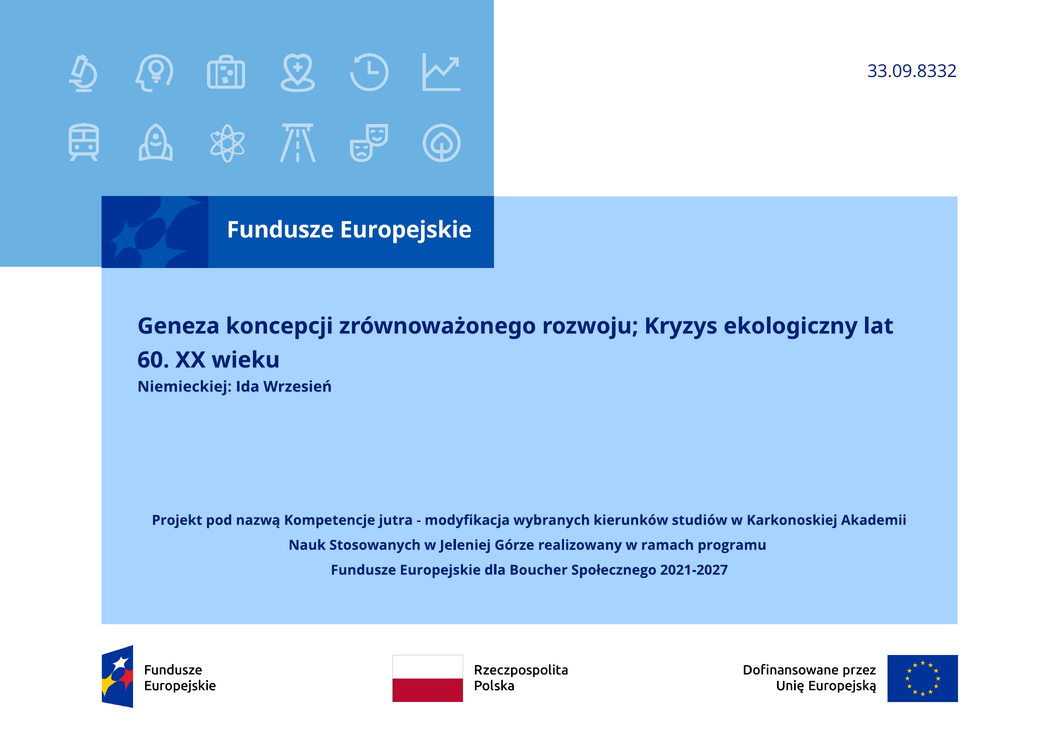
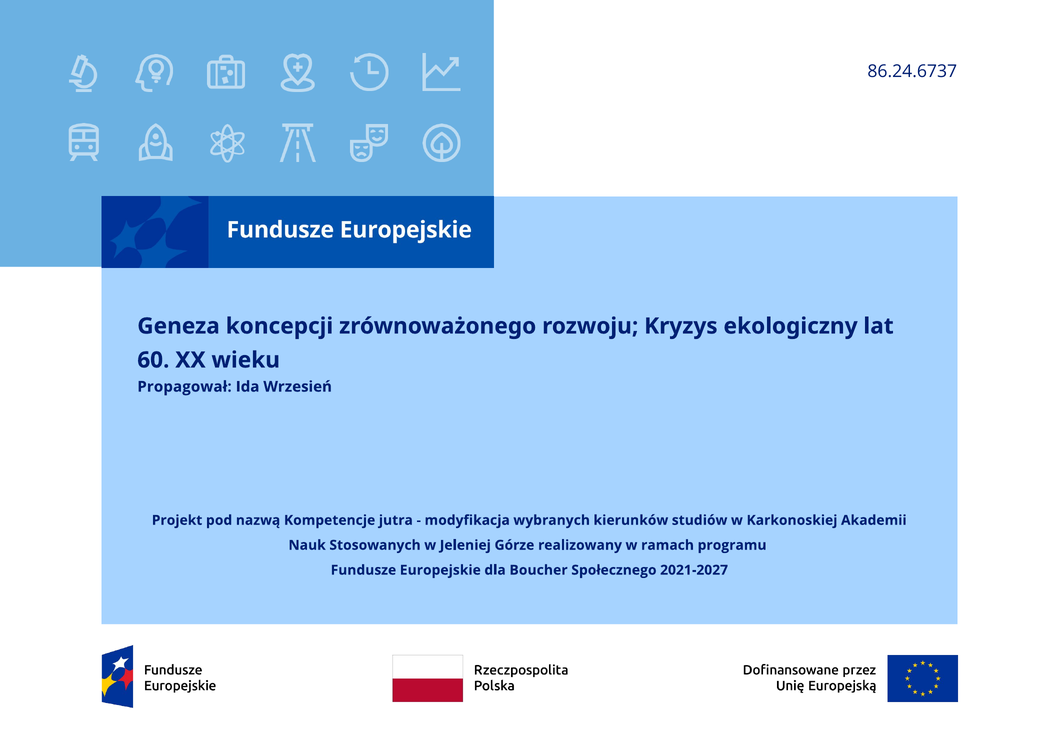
33.09.8332: 33.09.8332 -> 86.24.6737
Niemieckiej: Niemieckiej -> Propagował
